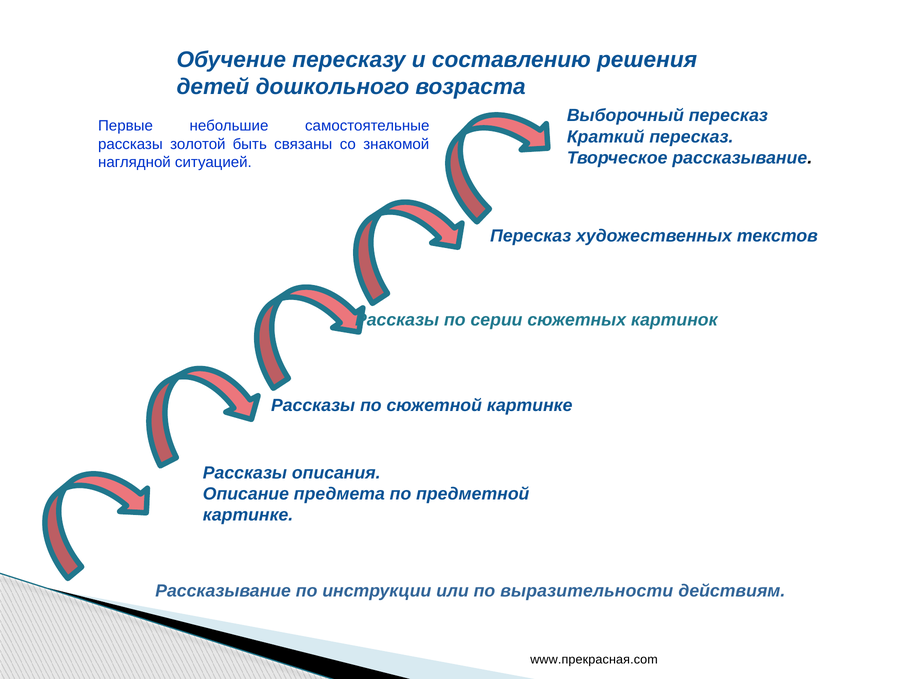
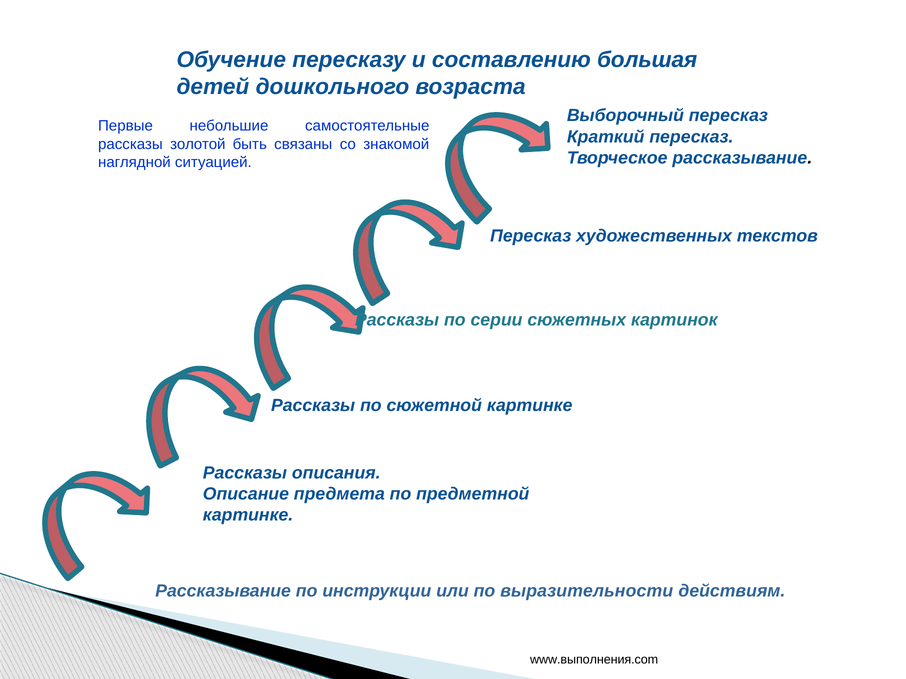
решения: решения -> большая
www.прекрасная.com: www.прекрасная.com -> www.выполнения.com
